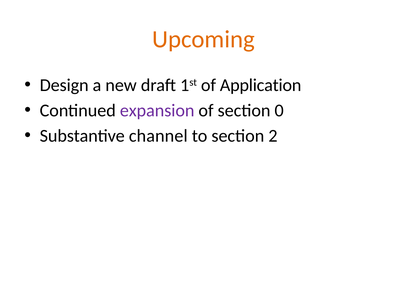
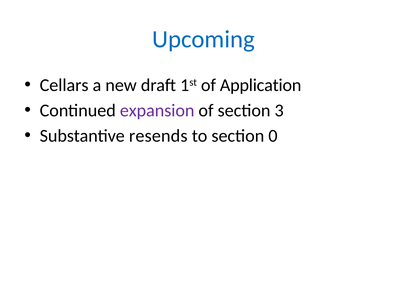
Upcoming colour: orange -> blue
Design: Design -> Cellars
0: 0 -> 3
channel: channel -> resends
2: 2 -> 0
